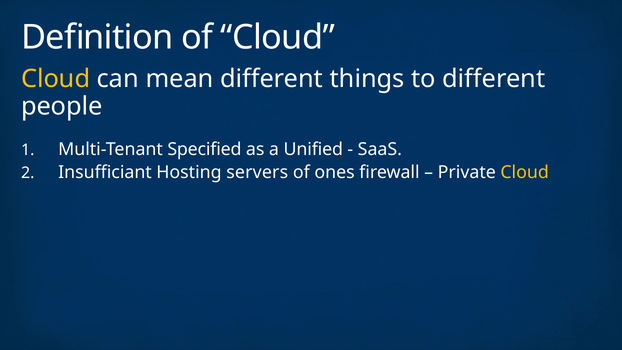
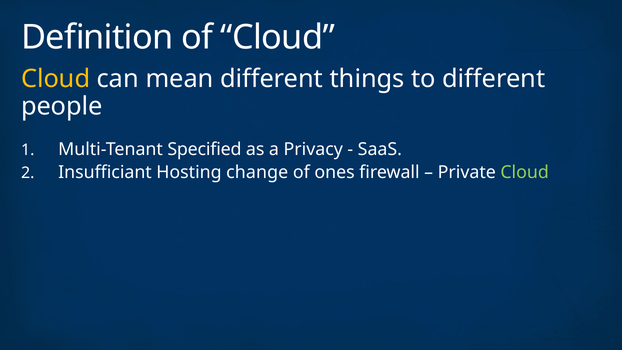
Unified: Unified -> Privacy
servers: servers -> change
Cloud at (525, 172) colour: yellow -> light green
